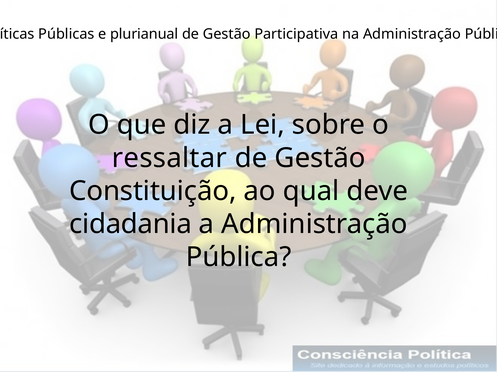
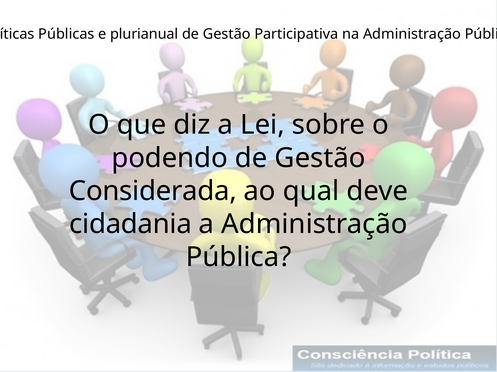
ressaltar: ressaltar -> podendo
Constituição: Constituição -> Considerada
